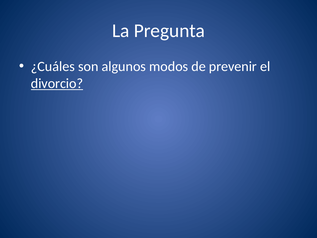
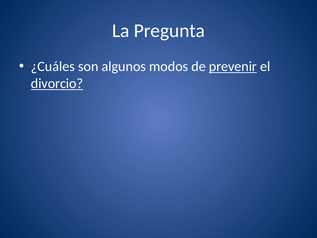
prevenir underline: none -> present
